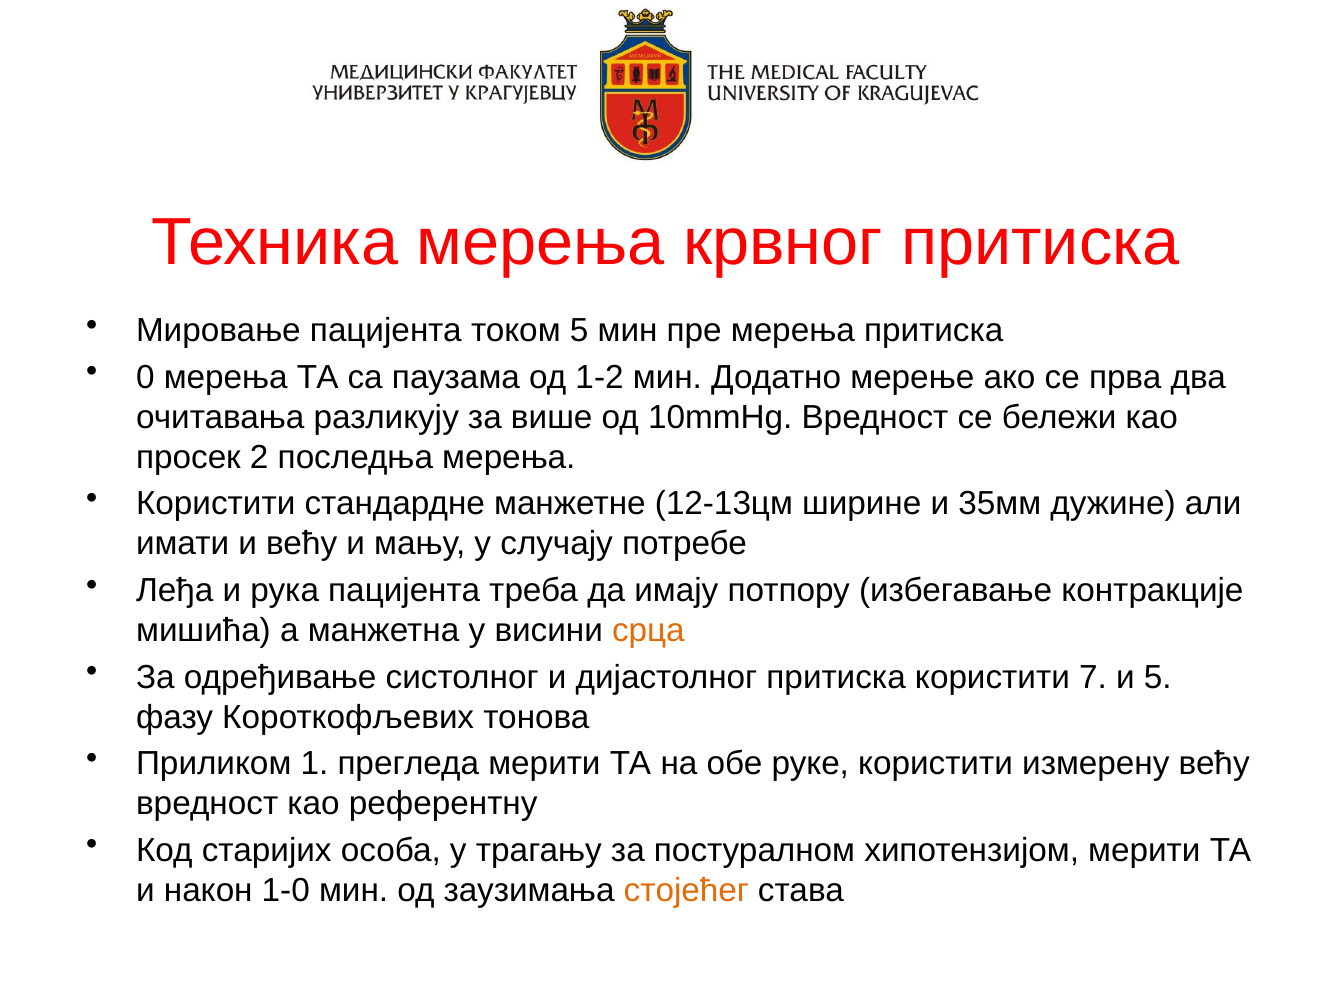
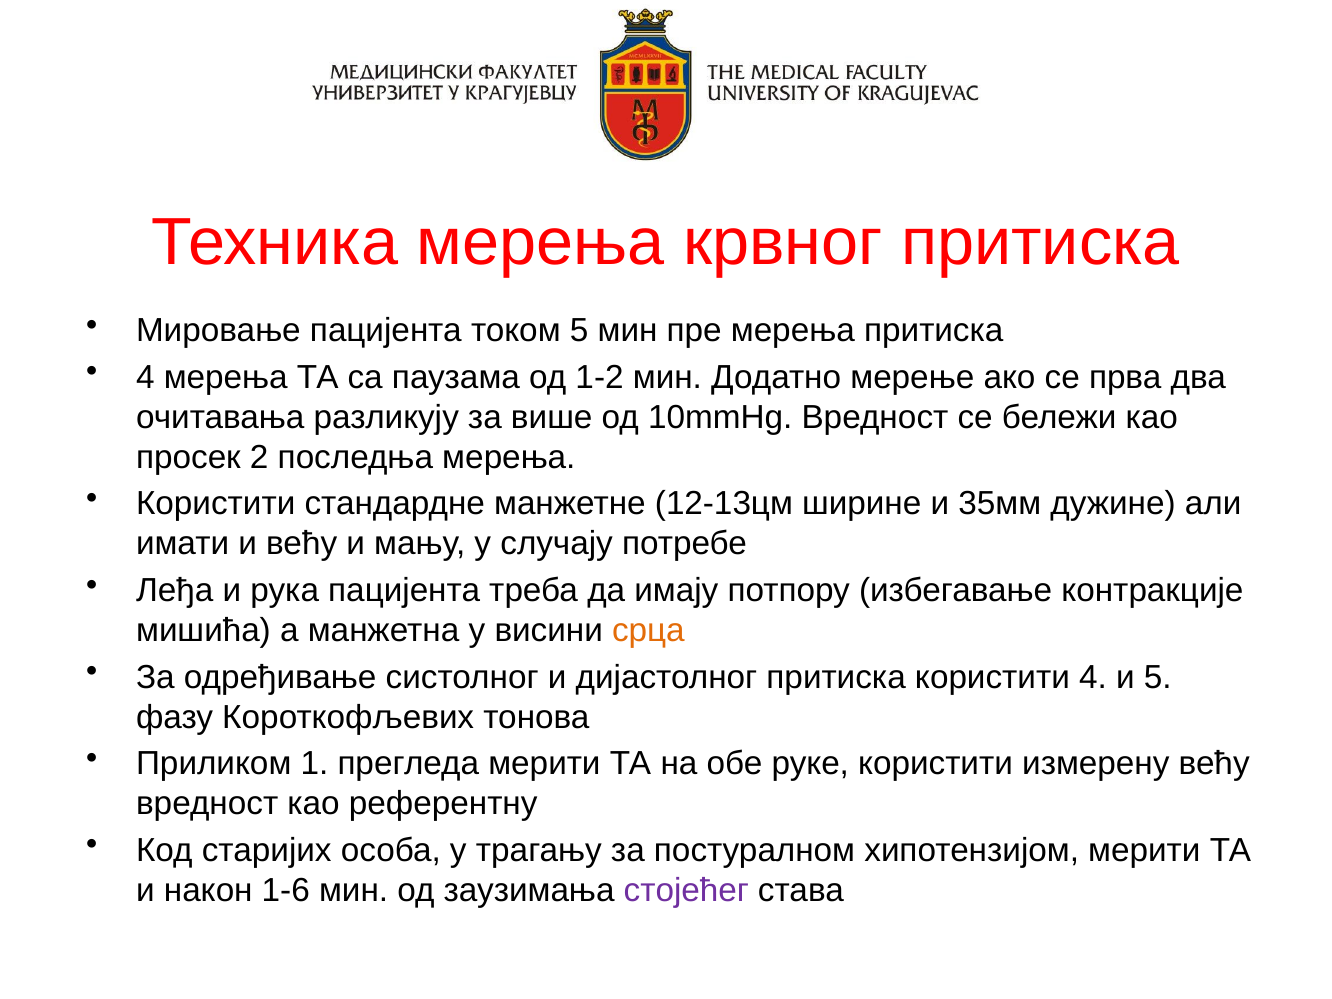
0 at (145, 377): 0 -> 4
користити 7: 7 -> 4
1-0: 1-0 -> 1-6
стојећег colour: orange -> purple
